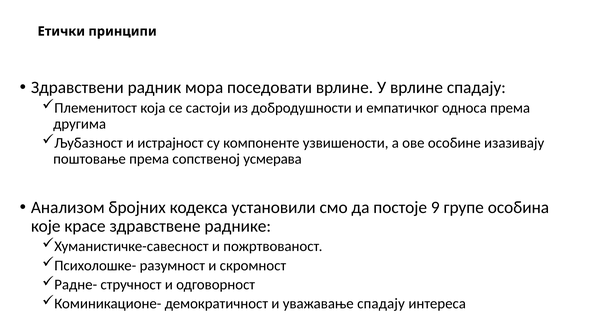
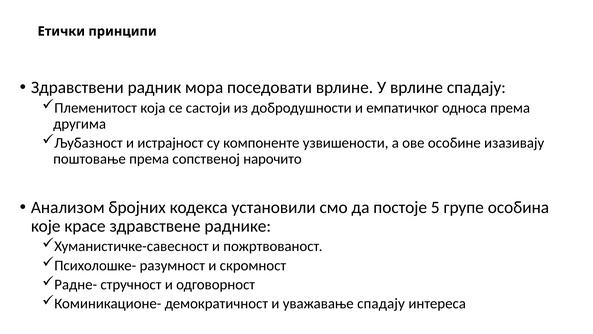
усмерава: усмерава -> нарочито
9: 9 -> 5
